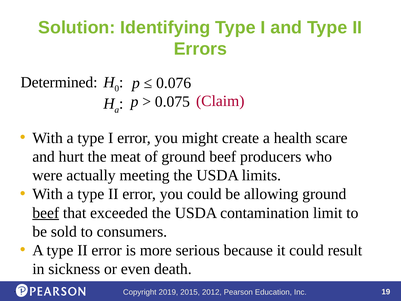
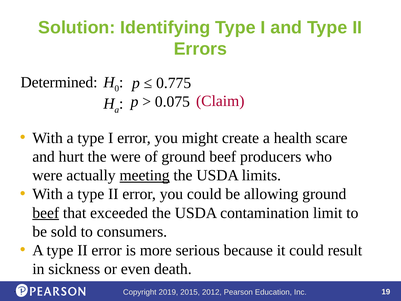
0.076: 0.076 -> 0.775
the meat: meat -> were
meeting underline: none -> present
